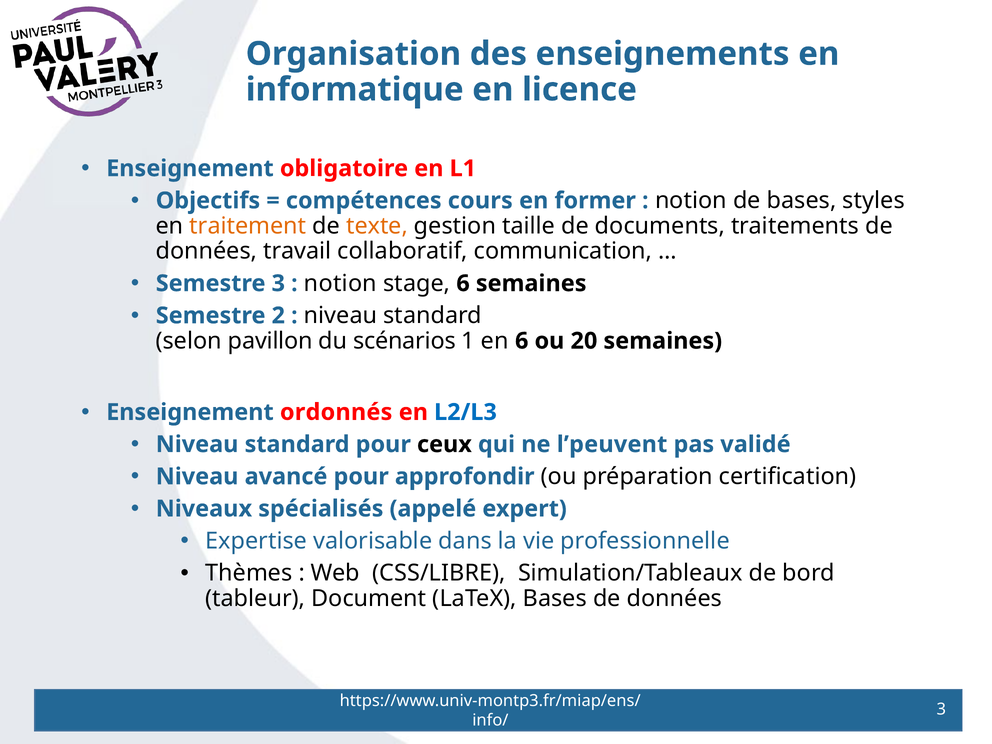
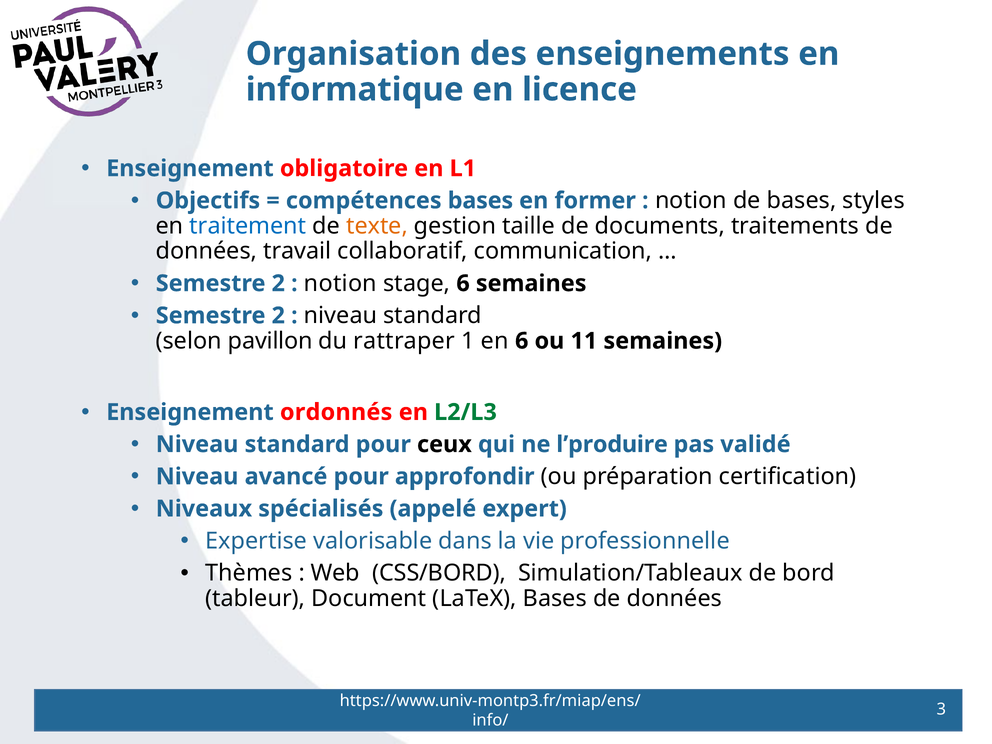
compétences cours: cours -> bases
traitement colour: orange -> blue
3 at (278, 283): 3 -> 2
scénarios: scénarios -> rattraper
20: 20 -> 11
L2/L3 colour: blue -> green
l’peuvent: l’peuvent -> l’produire
CSS/LIBRE: CSS/LIBRE -> CSS/BORD
